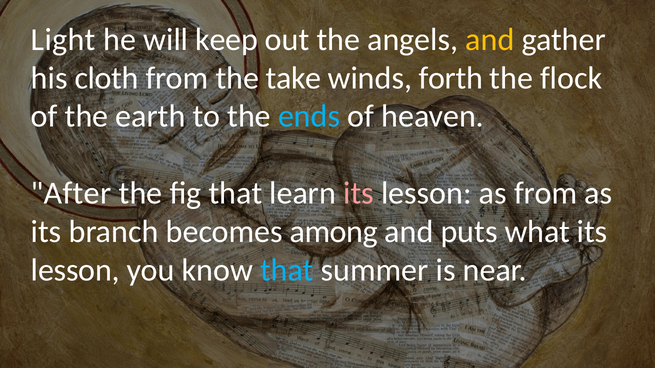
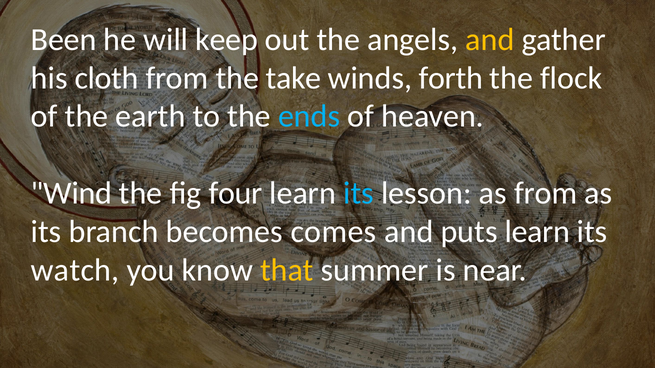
Light: Light -> Been
After: After -> Wind
fig that: that -> four
its at (359, 193) colour: pink -> light blue
among: among -> comes
puts what: what -> learn
lesson at (75, 270): lesson -> watch
that at (287, 270) colour: light blue -> yellow
